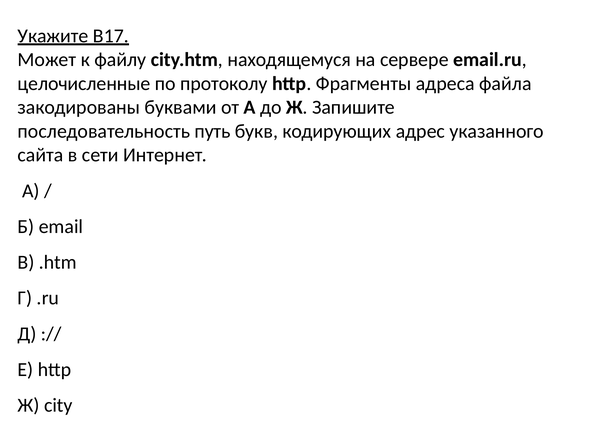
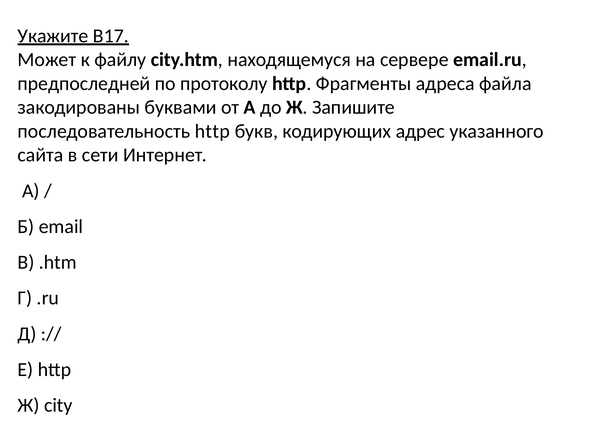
целочисленные: целочисленные -> предпоследней
последовательность путь: путь -> http
